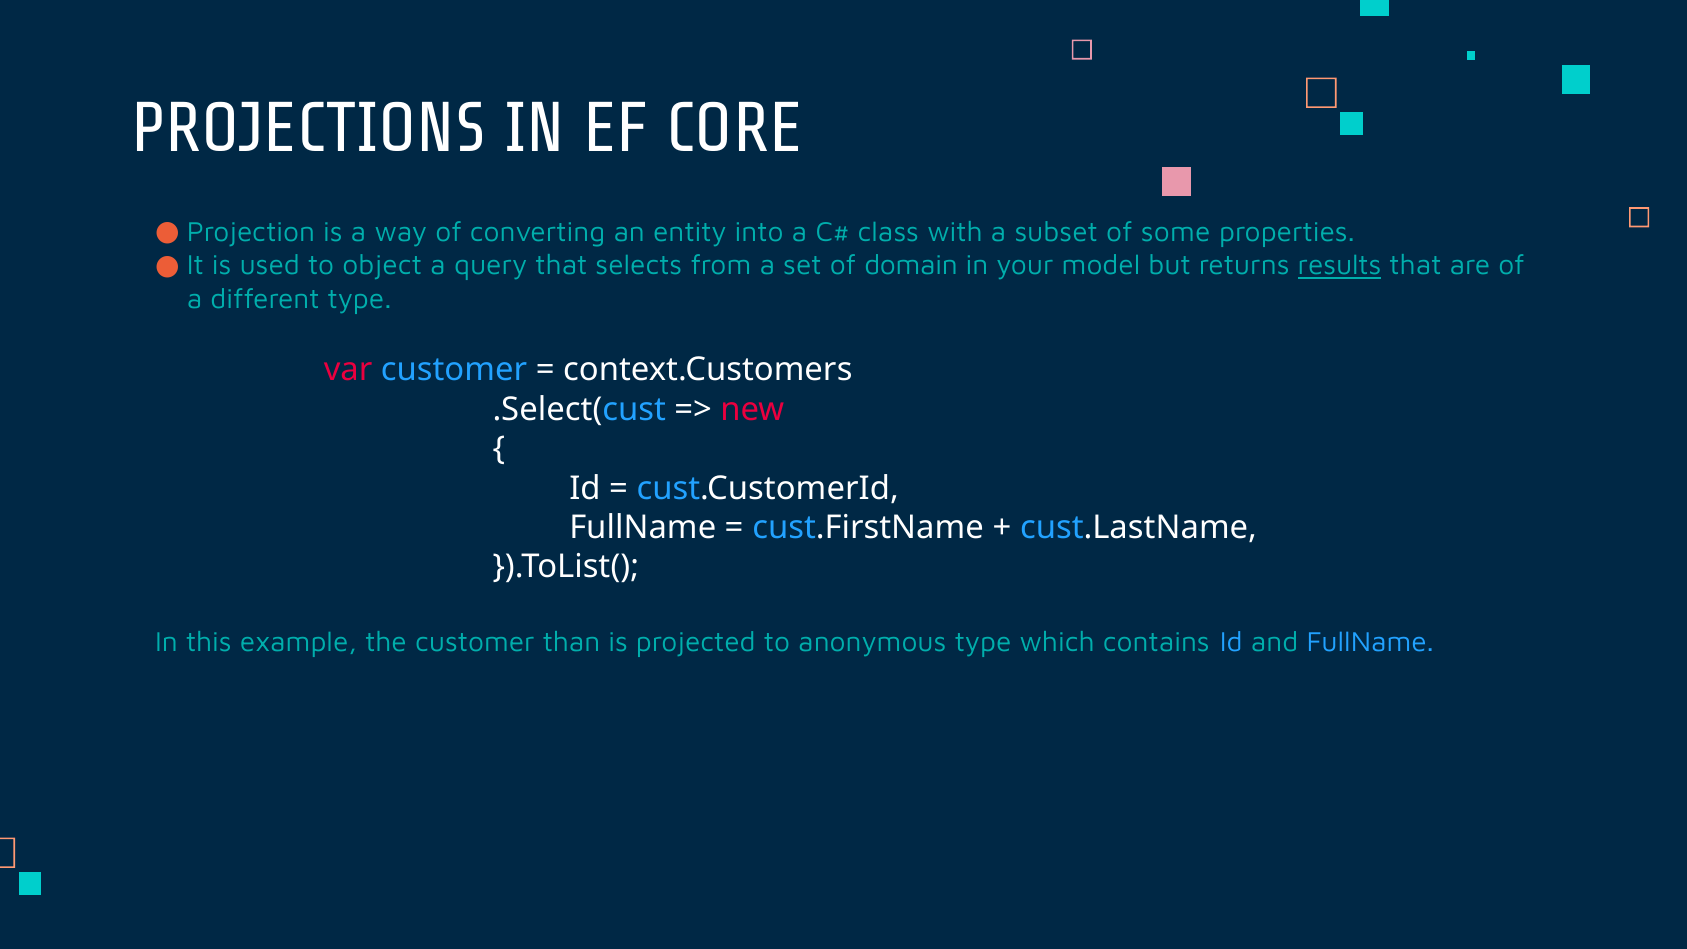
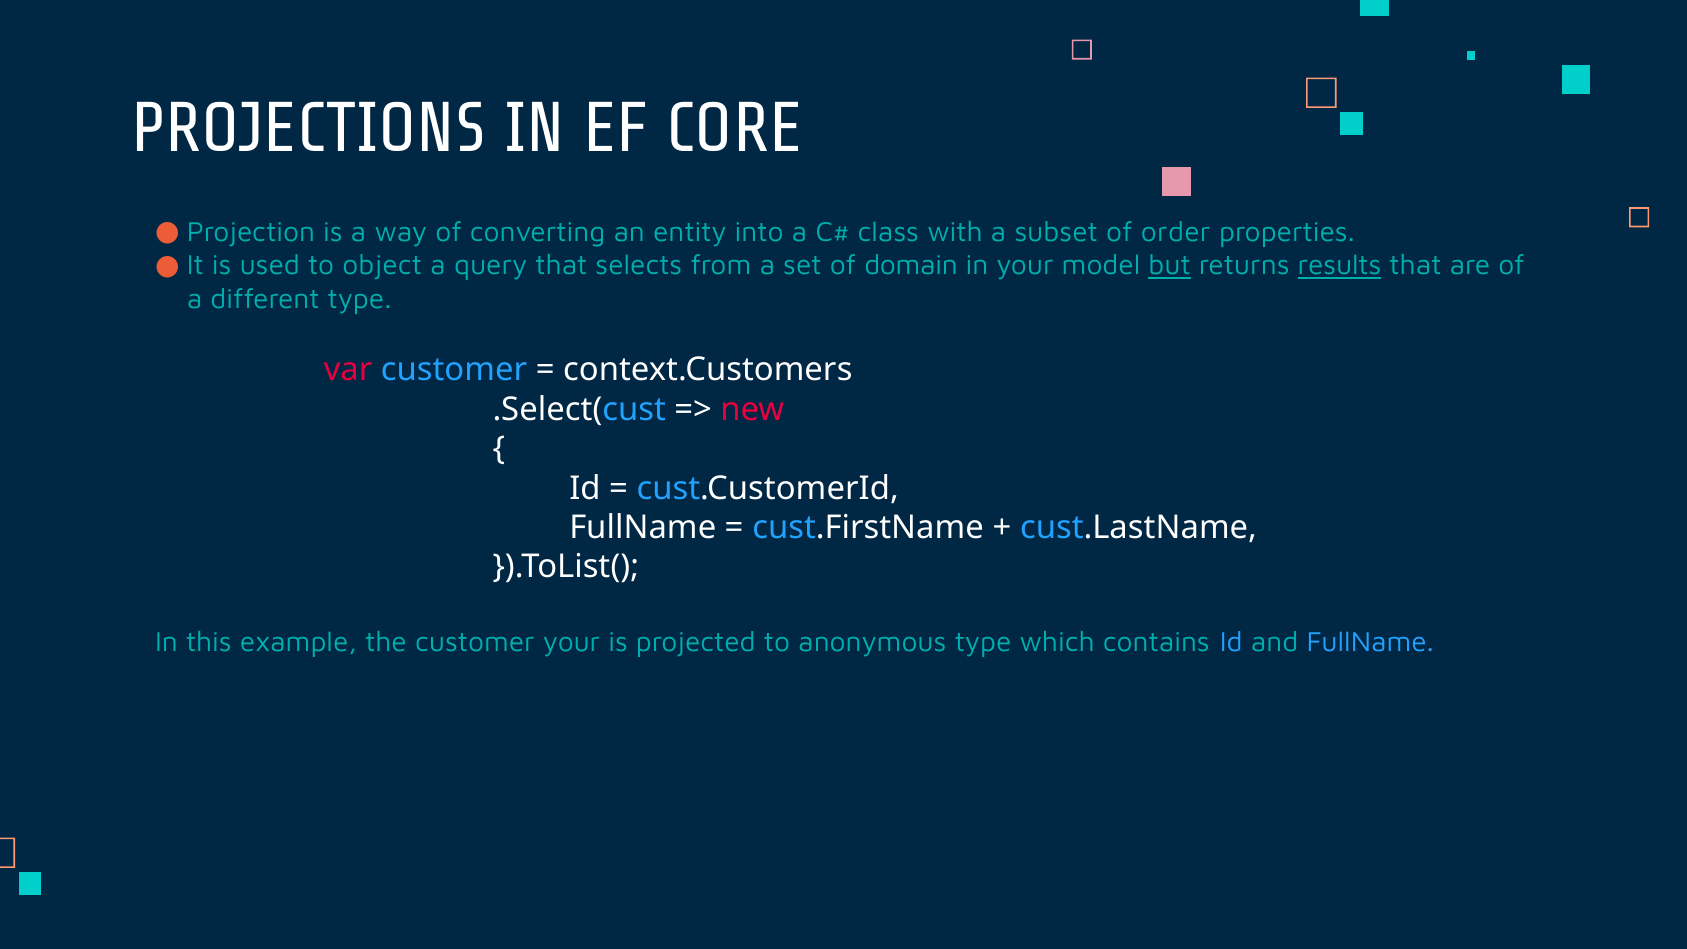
some: some -> order
but underline: none -> present
customer than: than -> your
